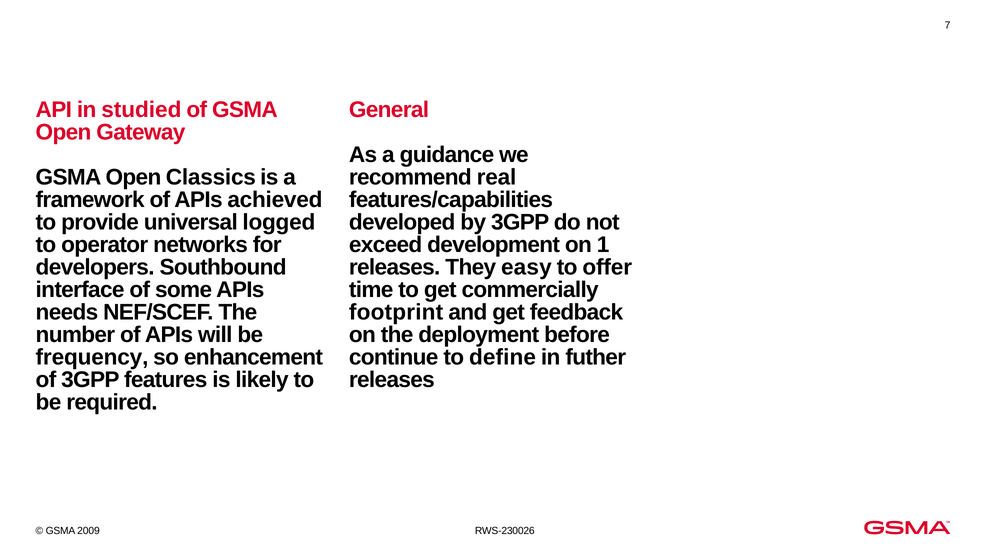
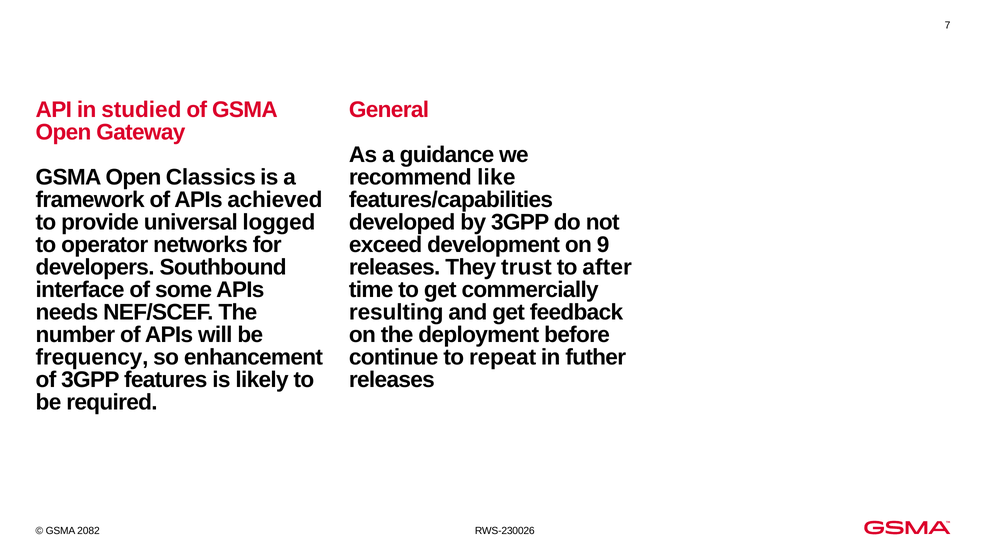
real: real -> like
1: 1 -> 9
easy: easy -> trust
offer: offer -> after
footprint: footprint -> resulting
define: define -> repeat
2009: 2009 -> 2082
